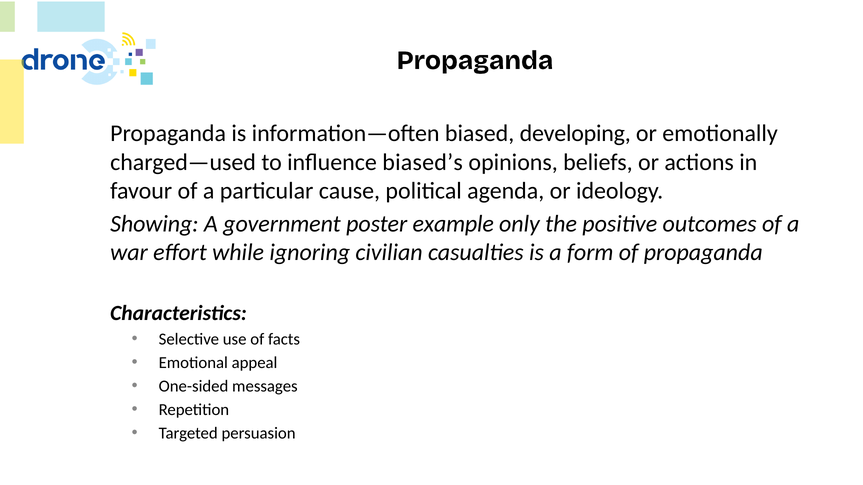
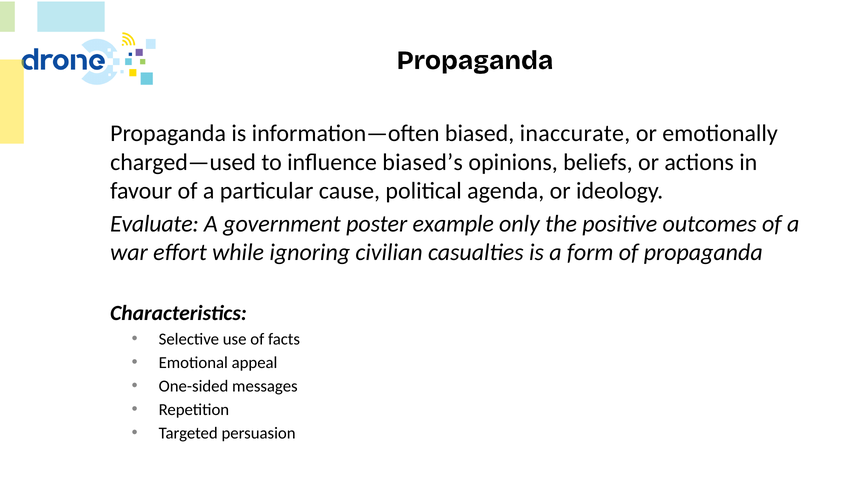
developing: developing -> inaccurate
Showing: Showing -> Evaluate
